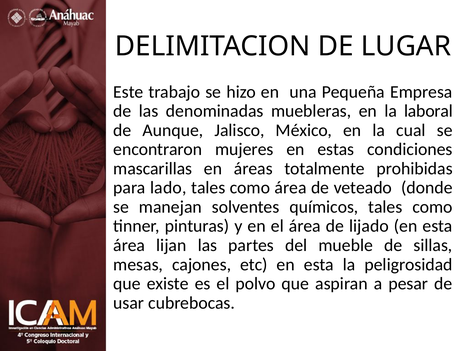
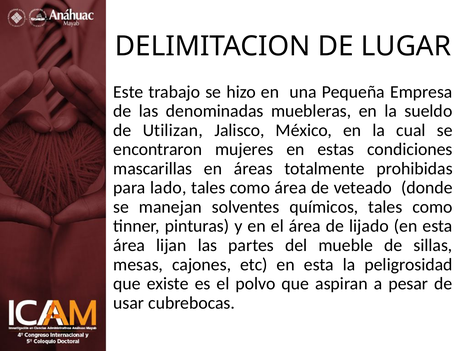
laboral: laboral -> sueldo
Aunque: Aunque -> Utilizan
